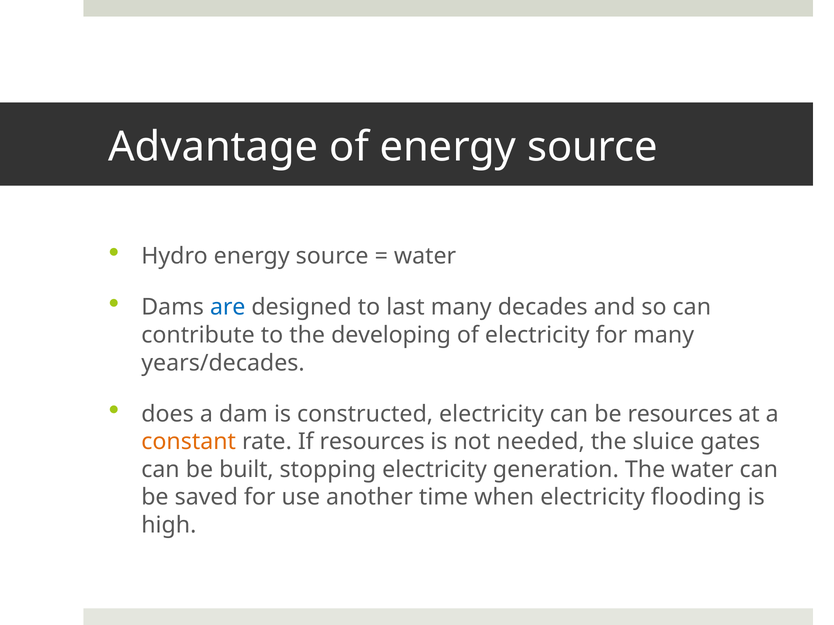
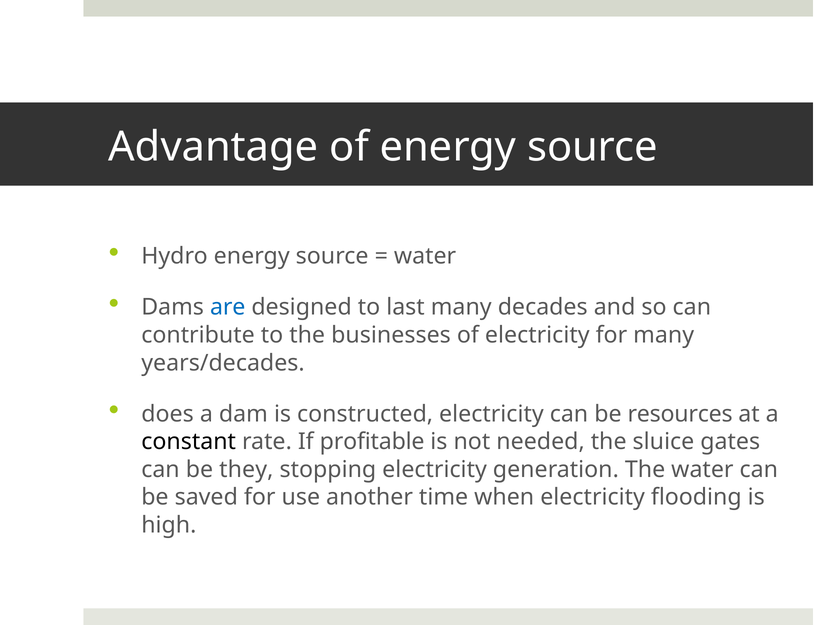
developing: developing -> businesses
constant colour: orange -> black
If resources: resources -> profitable
built: built -> they
